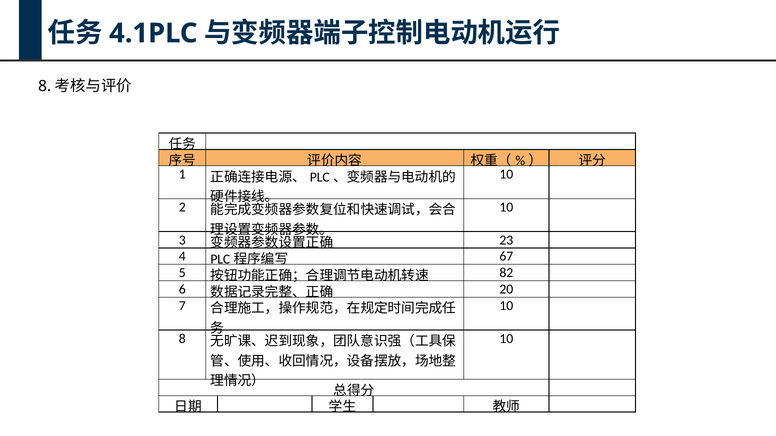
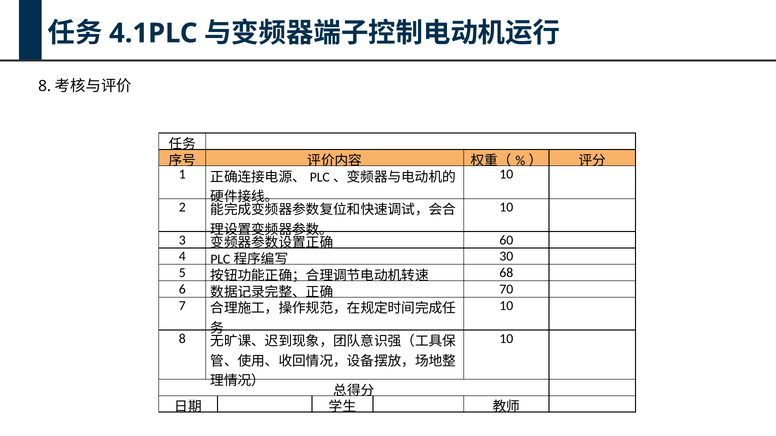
23: 23 -> 60
67: 67 -> 30
82: 82 -> 68
20: 20 -> 70
